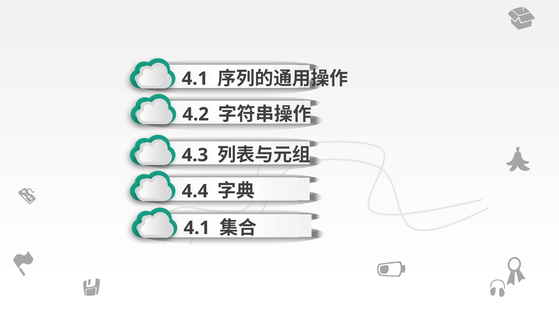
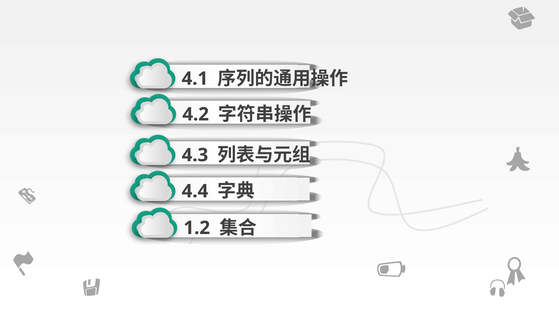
4.1 at (197, 228): 4.1 -> 1.2
